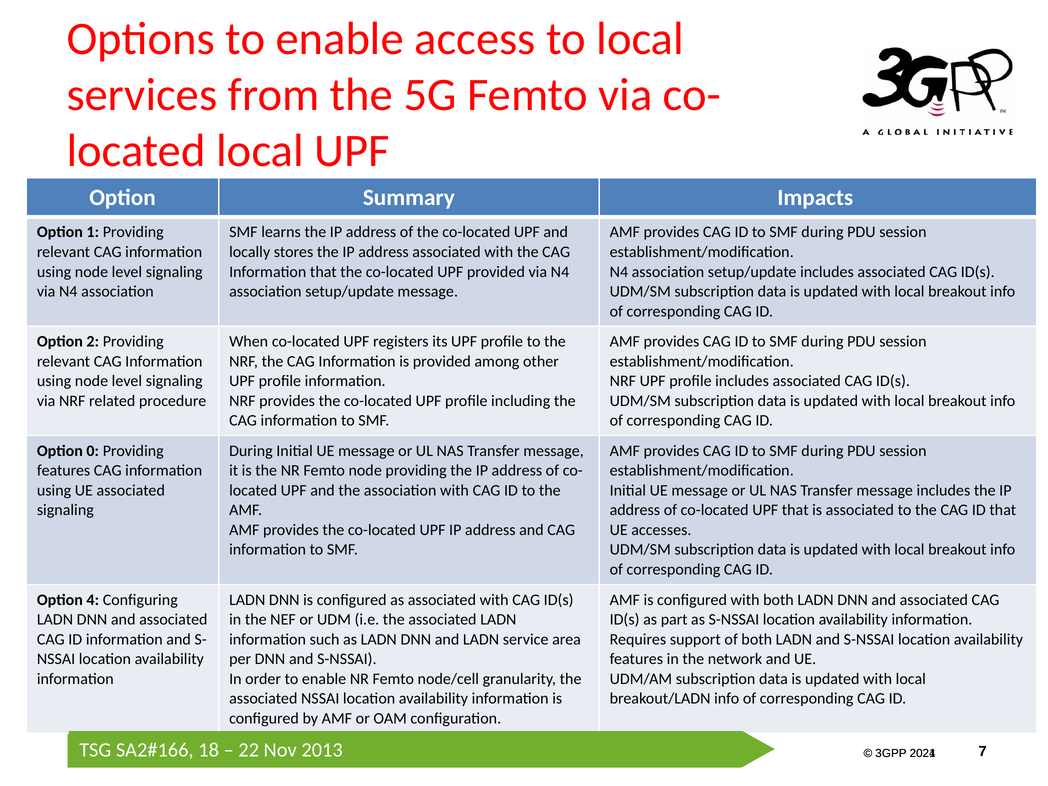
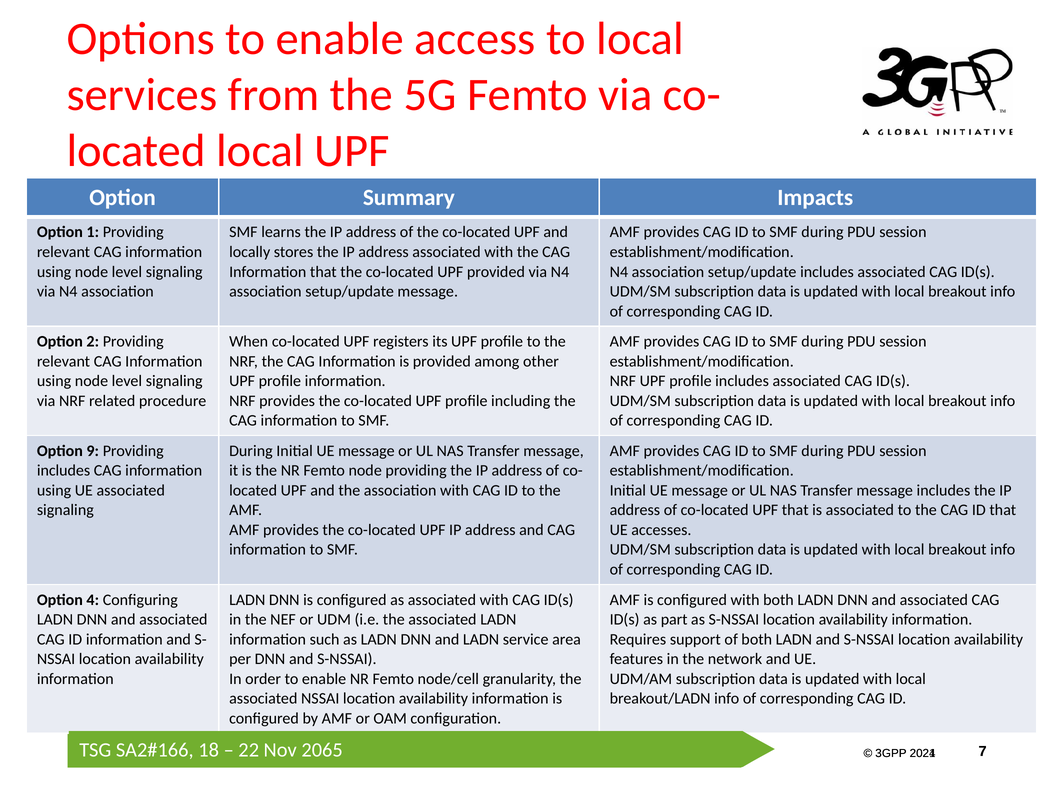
0: 0 -> 9
features at (64, 471): features -> includes
2013: 2013 -> 2065
